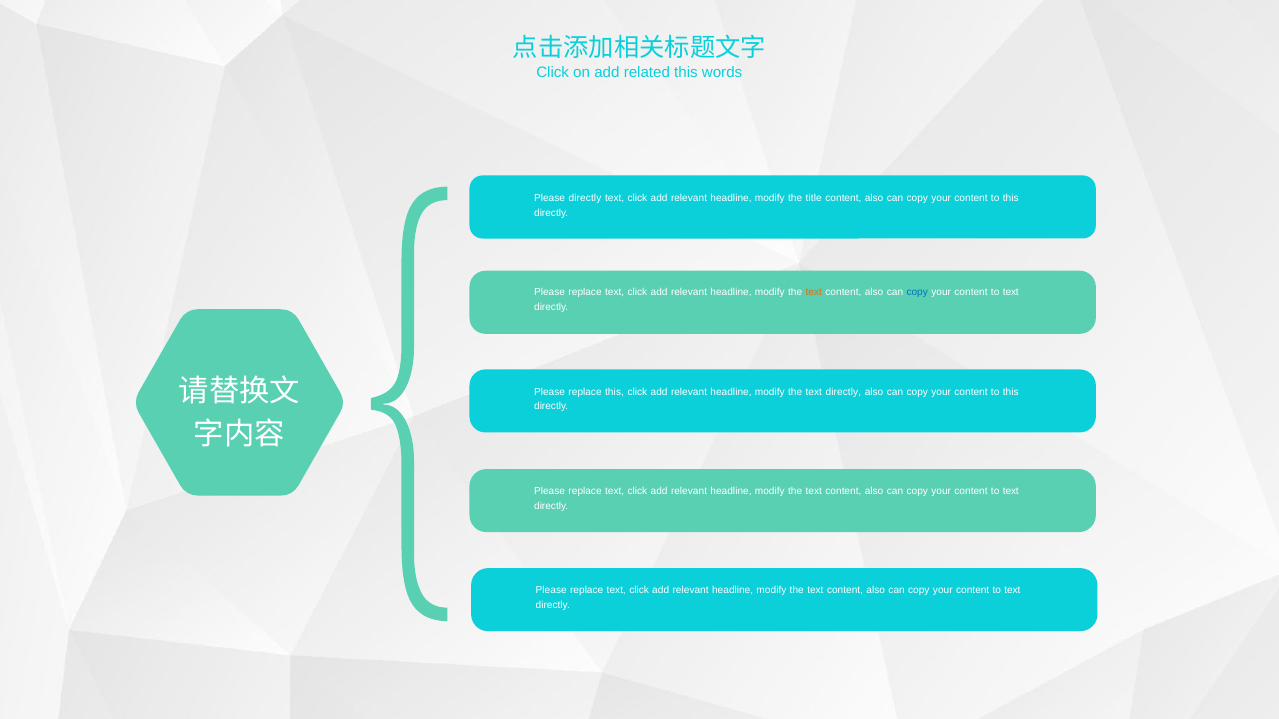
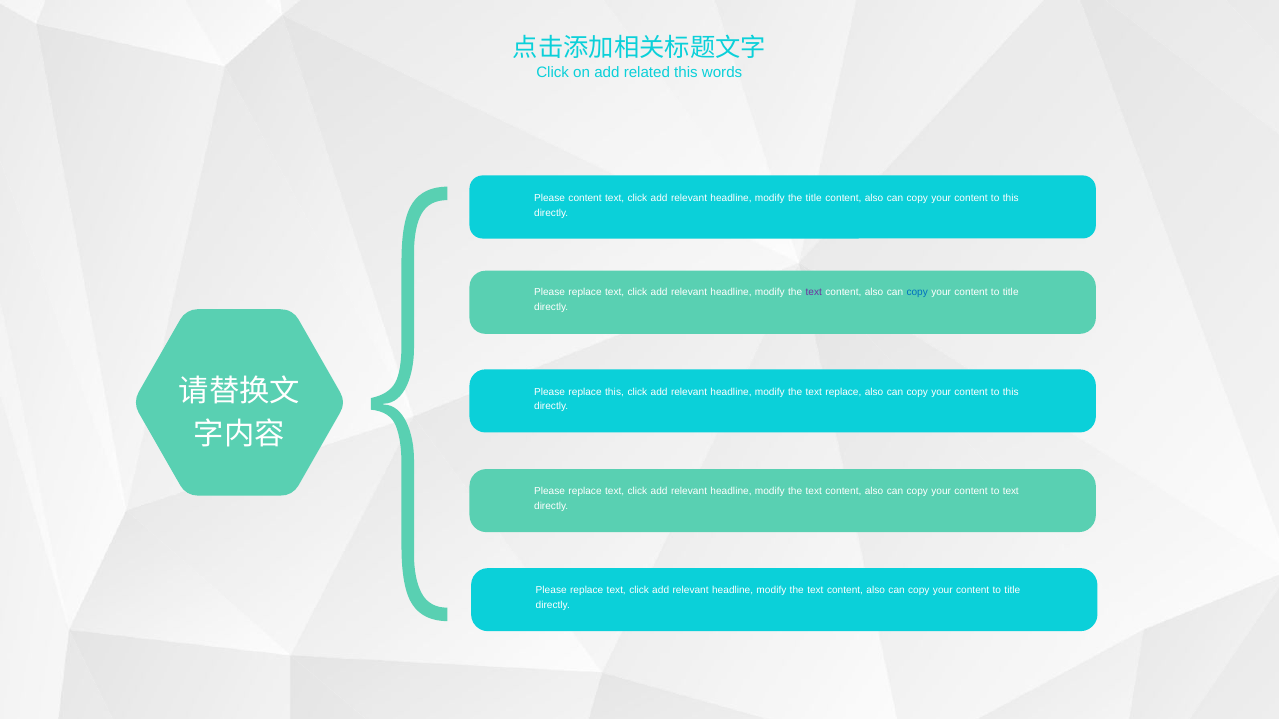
Please directly: directly -> content
text at (814, 292) colour: orange -> purple
text at (1011, 292): text -> title
the text directly: directly -> replace
text at (1012, 591): text -> title
